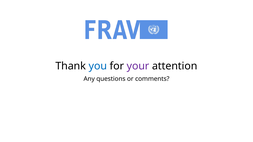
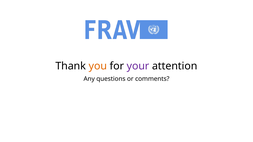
you colour: blue -> orange
